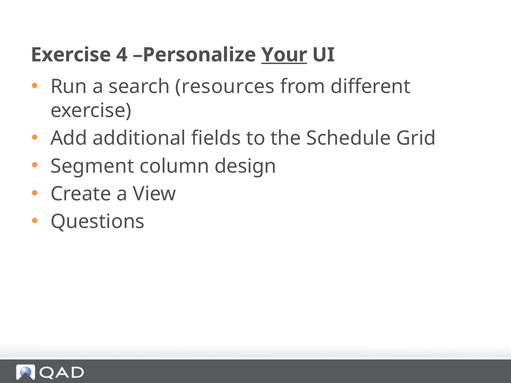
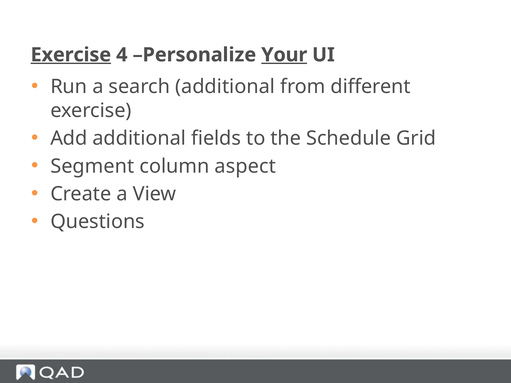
Exercise at (71, 55) underline: none -> present
search resources: resources -> additional
design: design -> aspect
